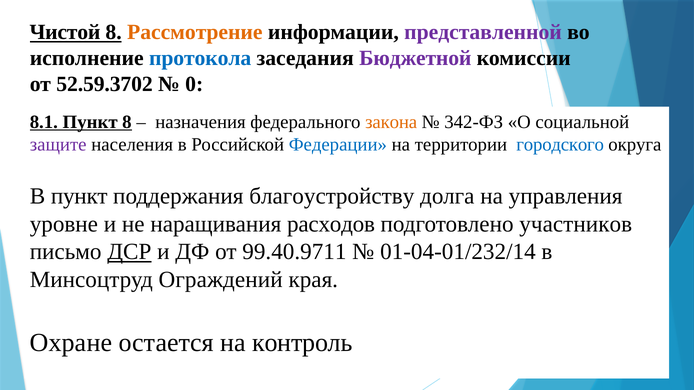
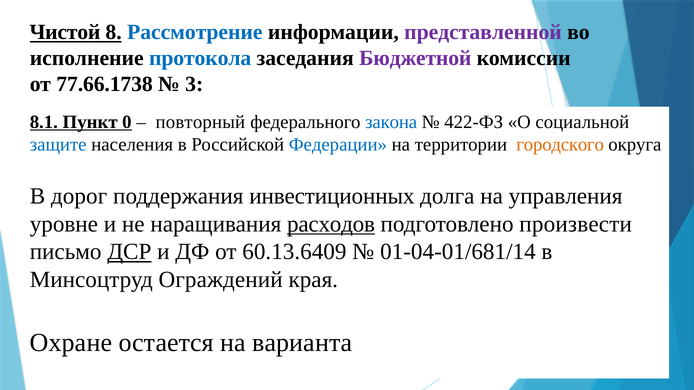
Рассмотрение colour: orange -> blue
52.59.3702: 52.59.3702 -> 77.66.1738
0: 0 -> 3
Пункт 8: 8 -> 0
назначения: назначения -> повторный
закона colour: orange -> blue
342-ФЗ: 342-ФЗ -> 422-ФЗ
защите colour: purple -> blue
городского colour: blue -> orange
В пункт: пункт -> дорог
благоустройству: благоустройству -> инвестиционных
расходов underline: none -> present
участников: участников -> произвести
99.40.9711: 99.40.9711 -> 60.13.6409
01-04-01/232/14: 01-04-01/232/14 -> 01-04-01/681/14
контроль: контроль -> варианта
